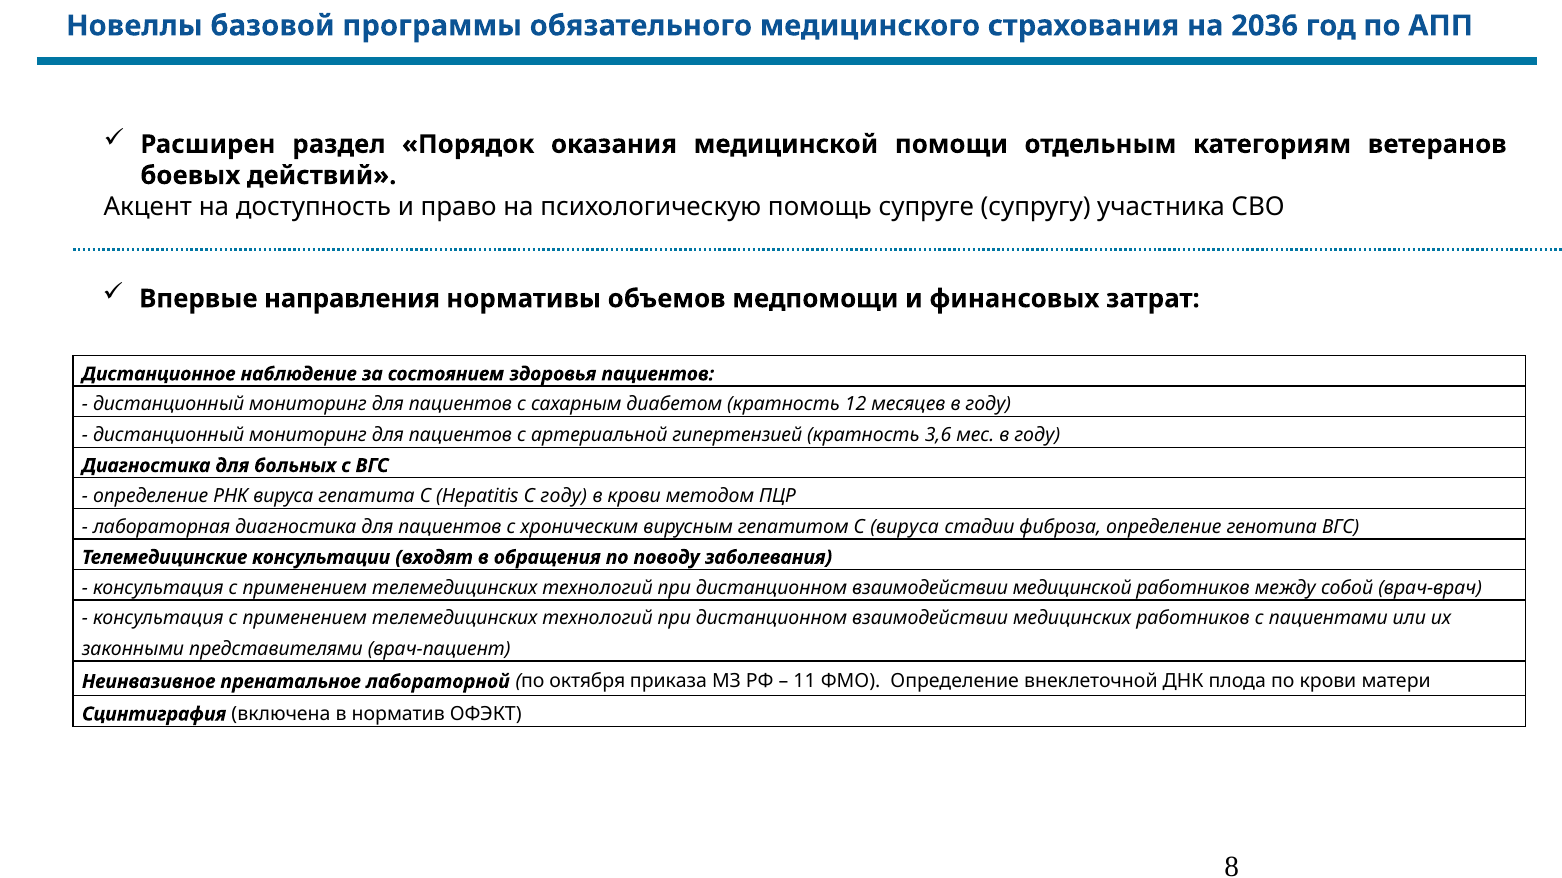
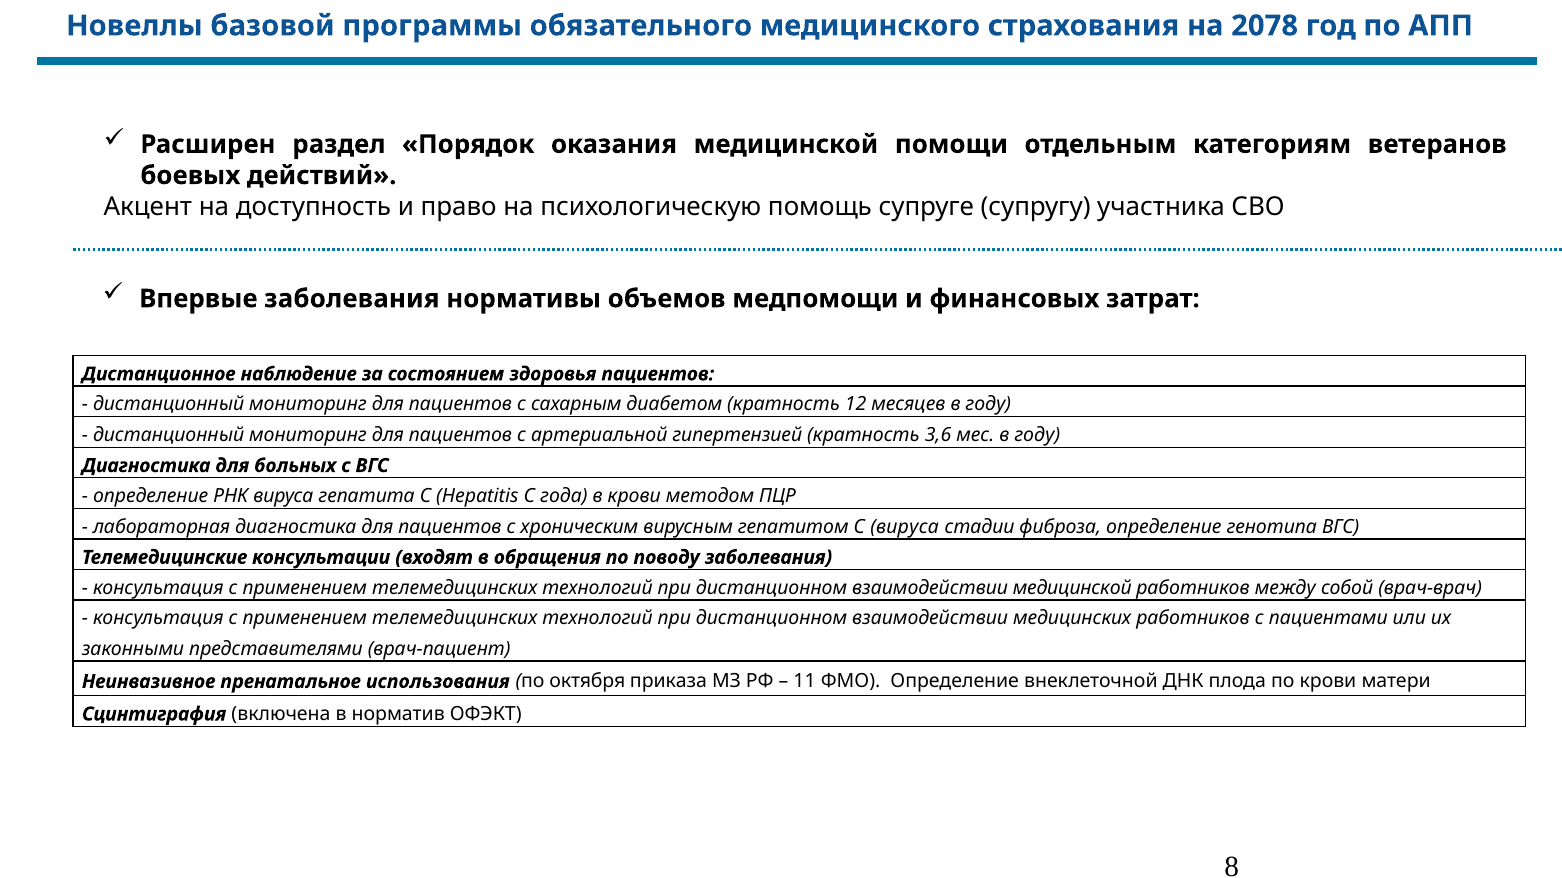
2036: 2036 -> 2078
Впервые направления: направления -> заболевания
C году: году -> года
лабораторной: лабораторной -> использования
